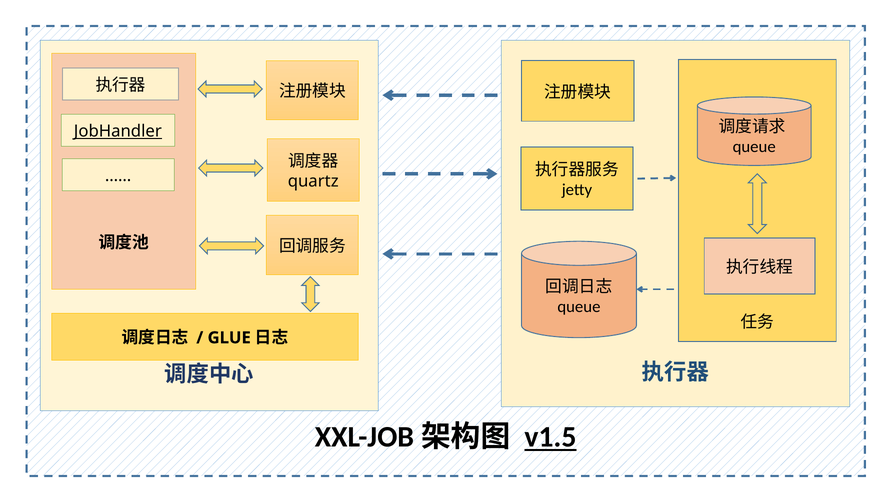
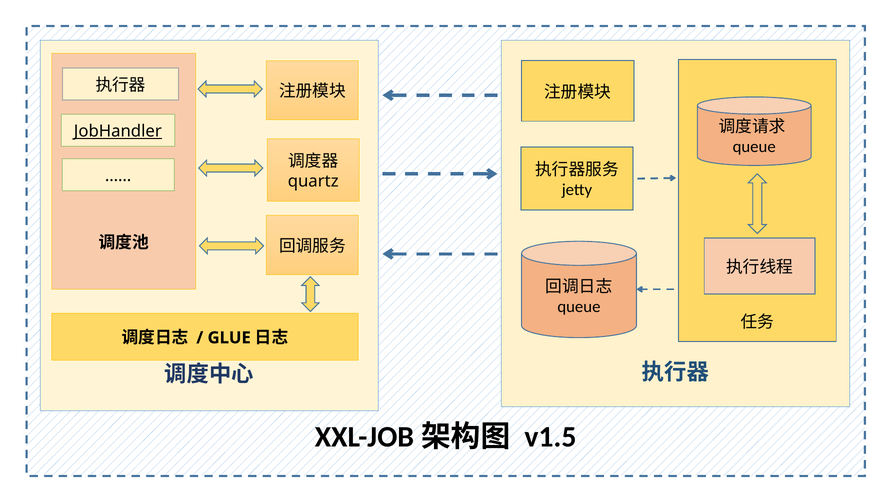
v1.5 underline: present -> none
